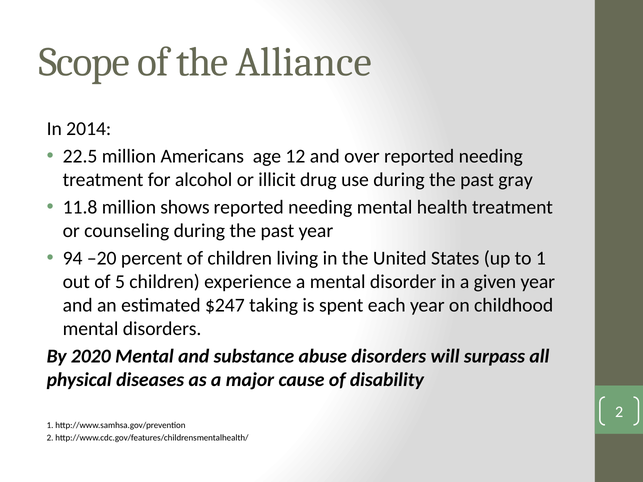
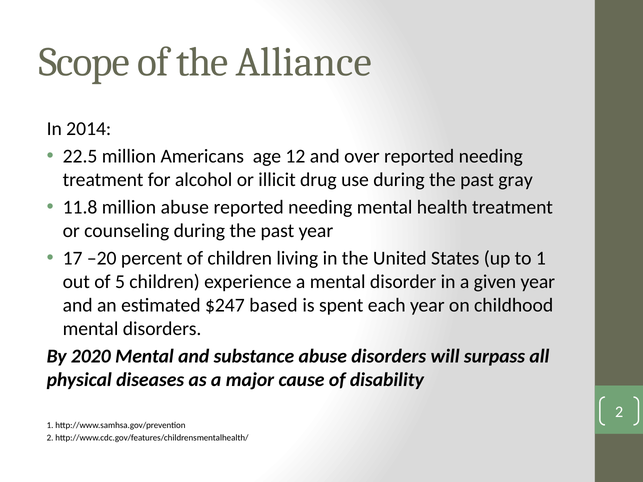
million shows: shows -> abuse
94: 94 -> 17
taking: taking -> based
